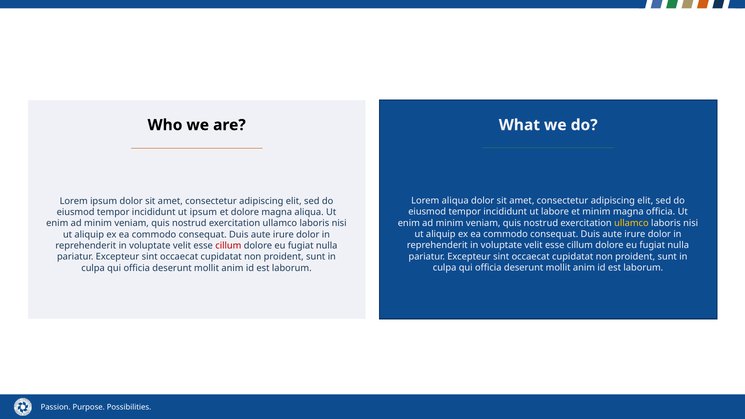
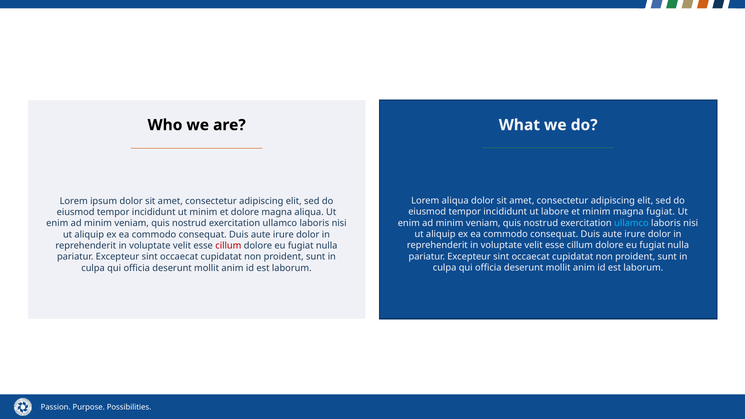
magna officia: officia -> fugiat
ut ipsum: ipsum -> minim
ullamco at (631, 223) colour: yellow -> light blue
